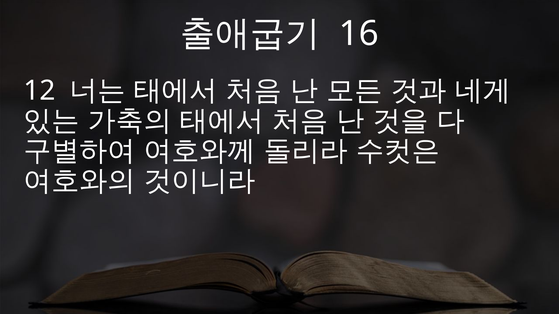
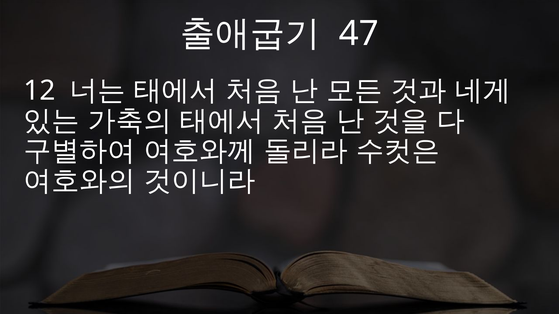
16: 16 -> 47
